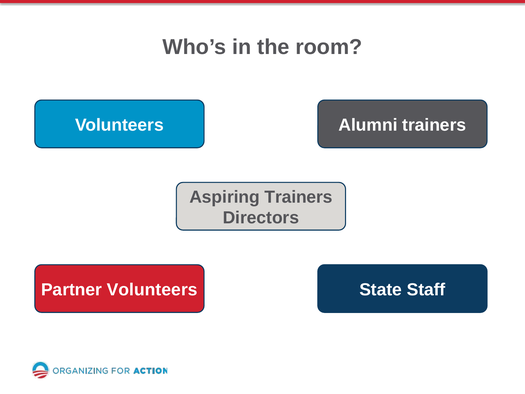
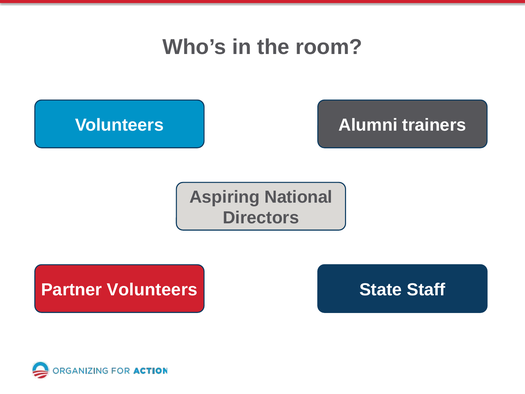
Aspiring Trainers: Trainers -> National
